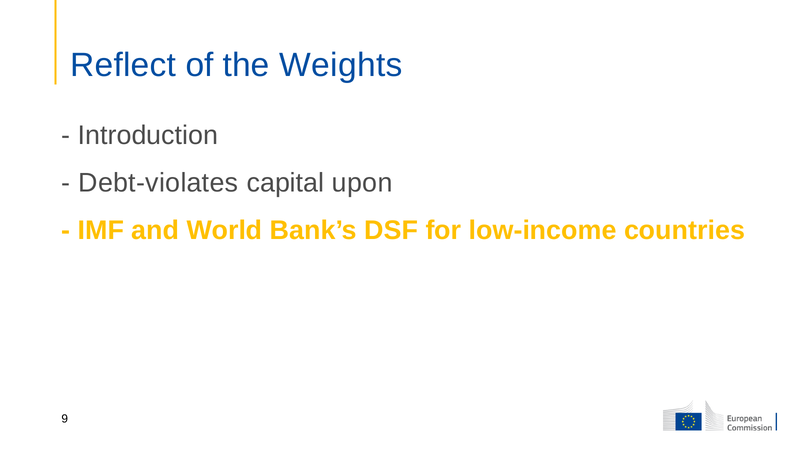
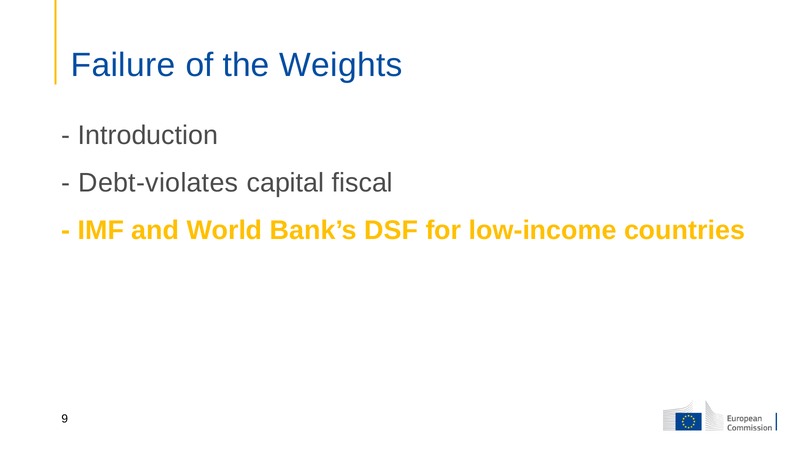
Reflect: Reflect -> Failure
upon: upon -> fiscal
